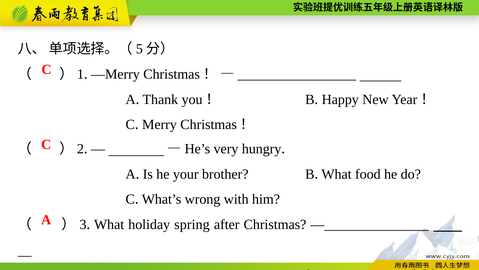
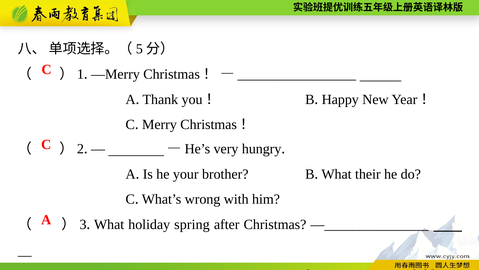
food: food -> their
